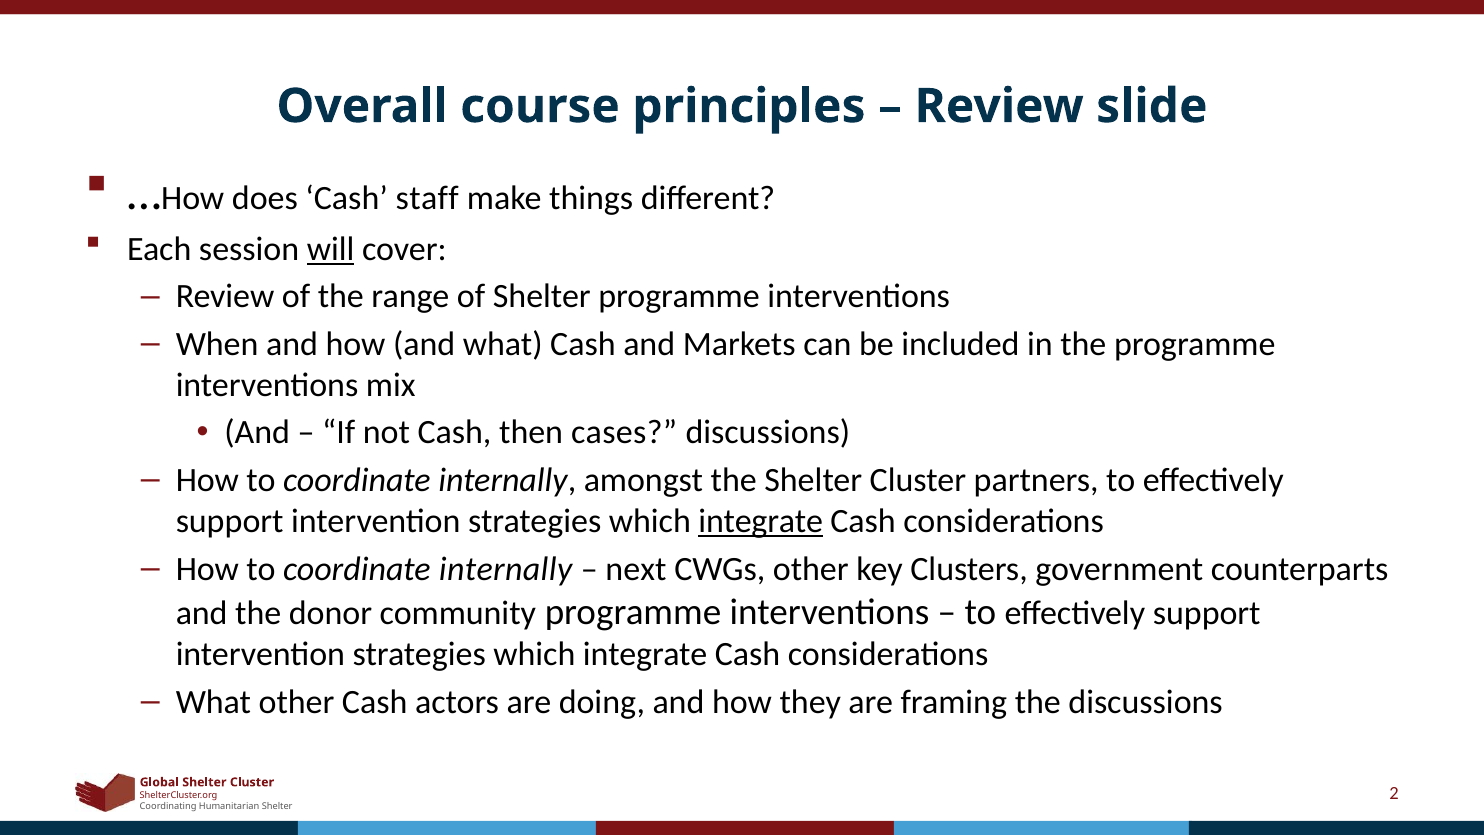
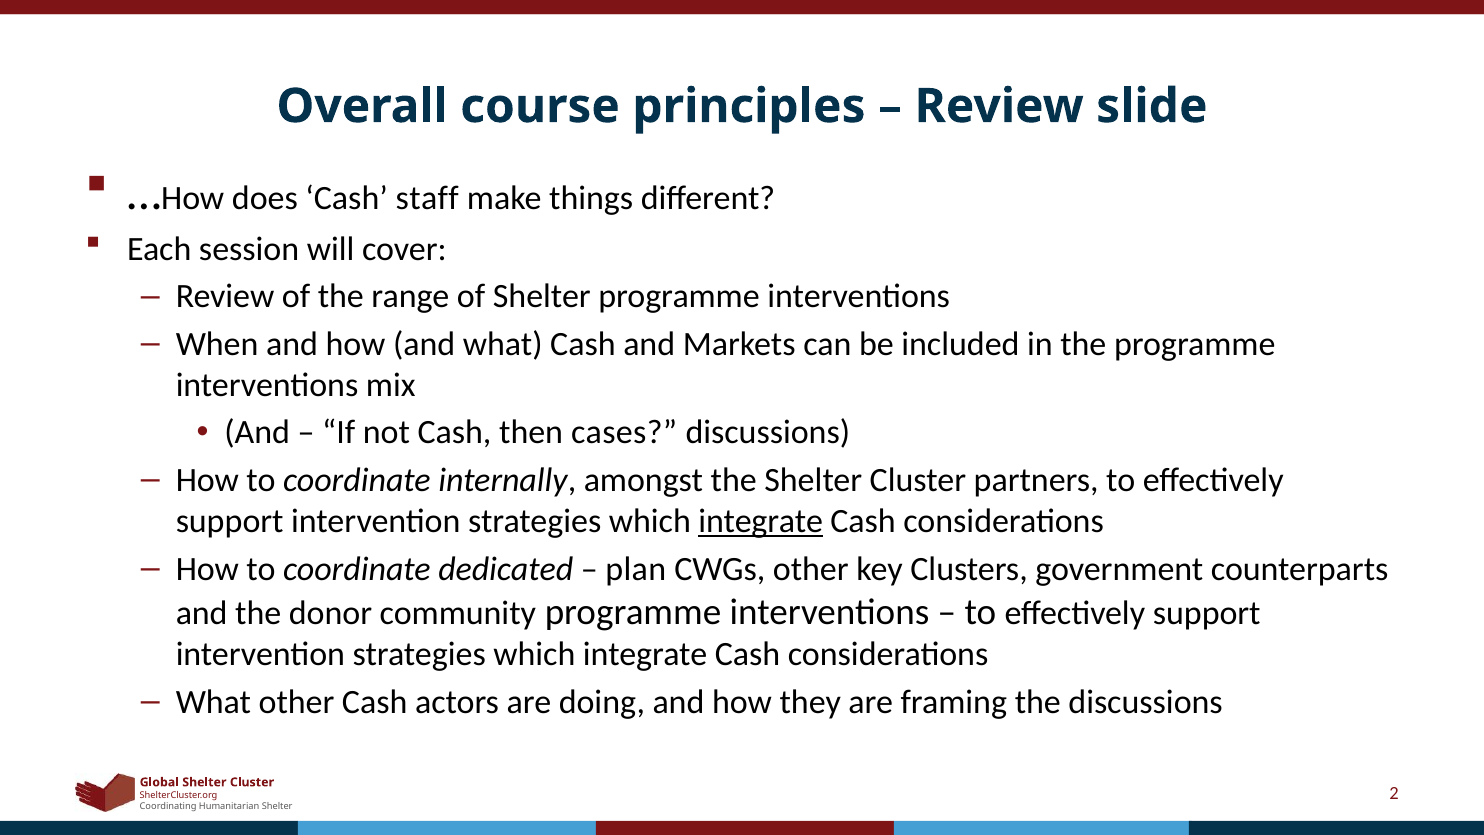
will underline: present -> none
internally at (506, 569): internally -> dedicated
next: next -> plan
